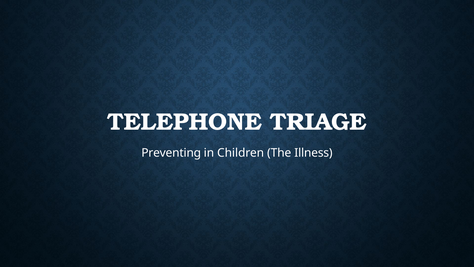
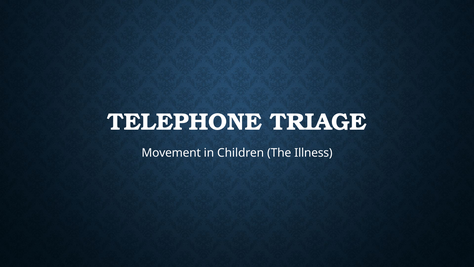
Preventing: Preventing -> Movement
